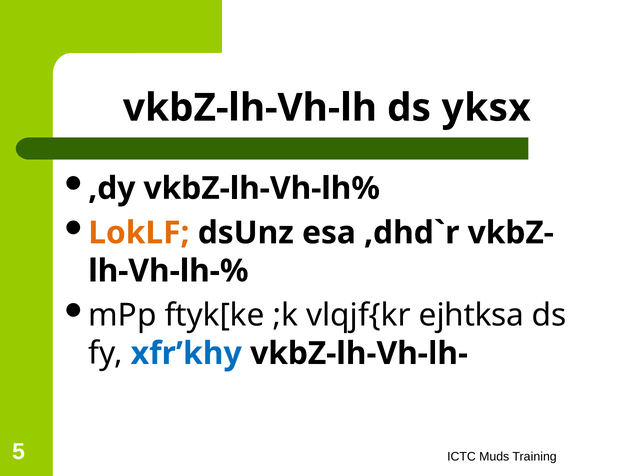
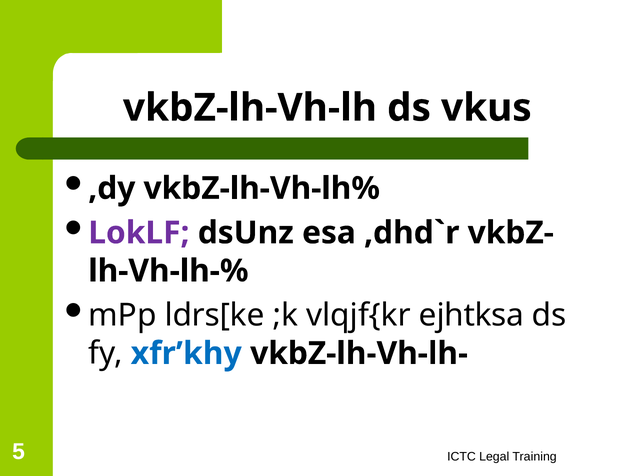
yksx: yksx -> vkus
LokLF colour: orange -> purple
ftyk[ke: ftyk[ke -> ldrs[ke
Muds: Muds -> Legal
